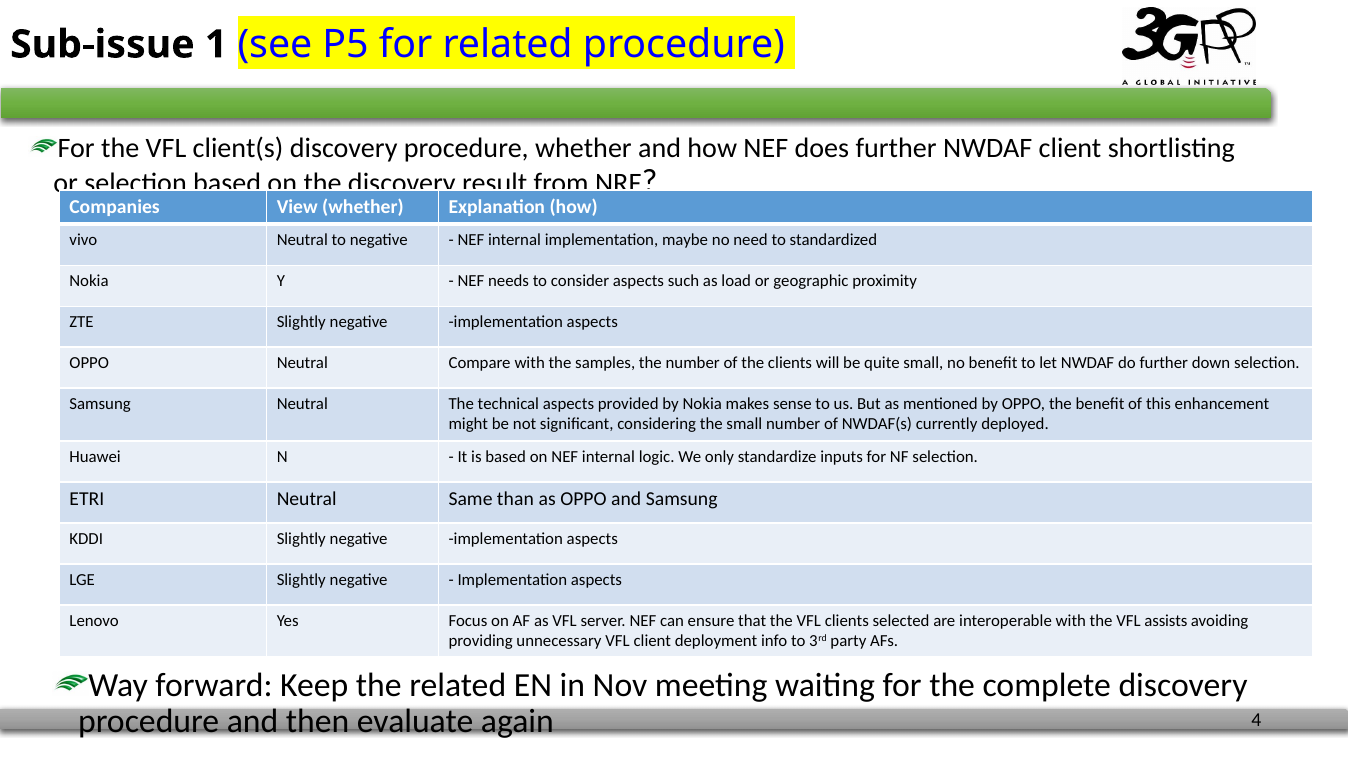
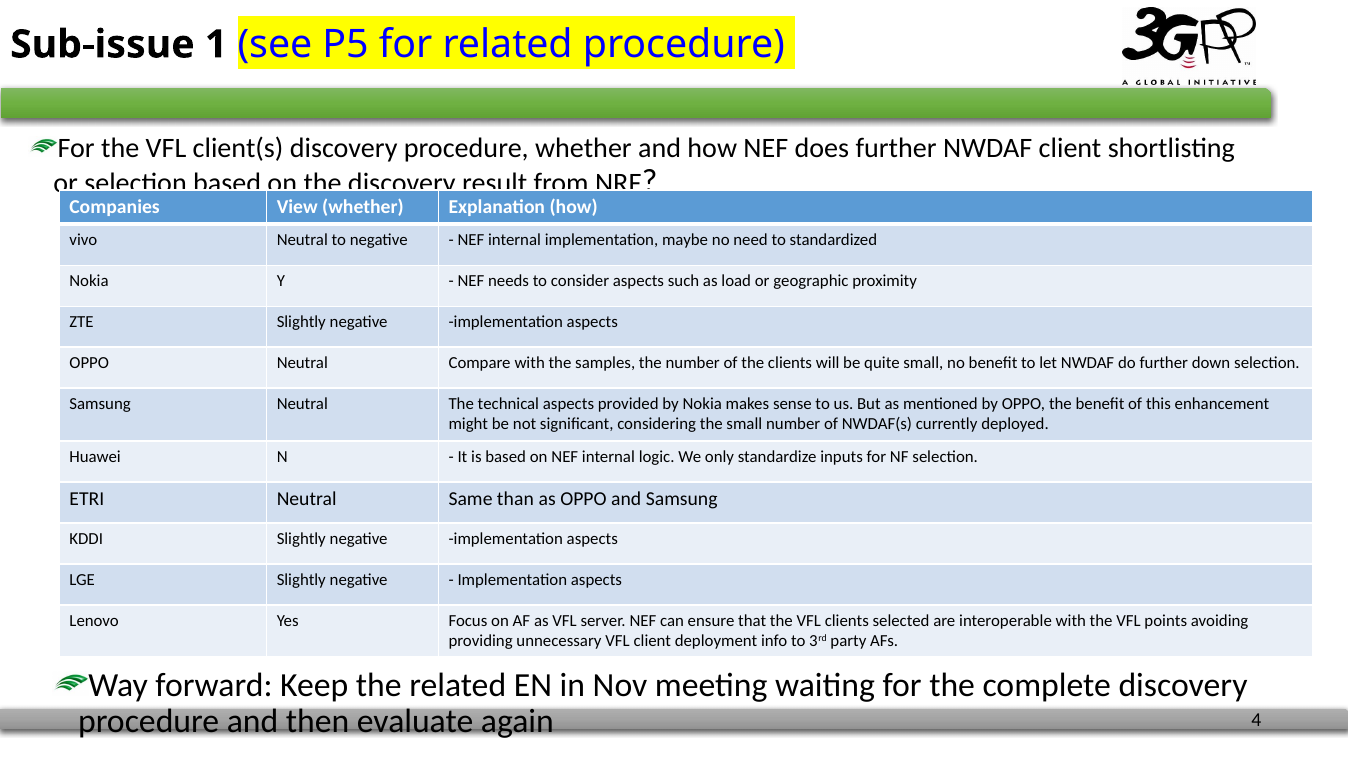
assists: assists -> points
